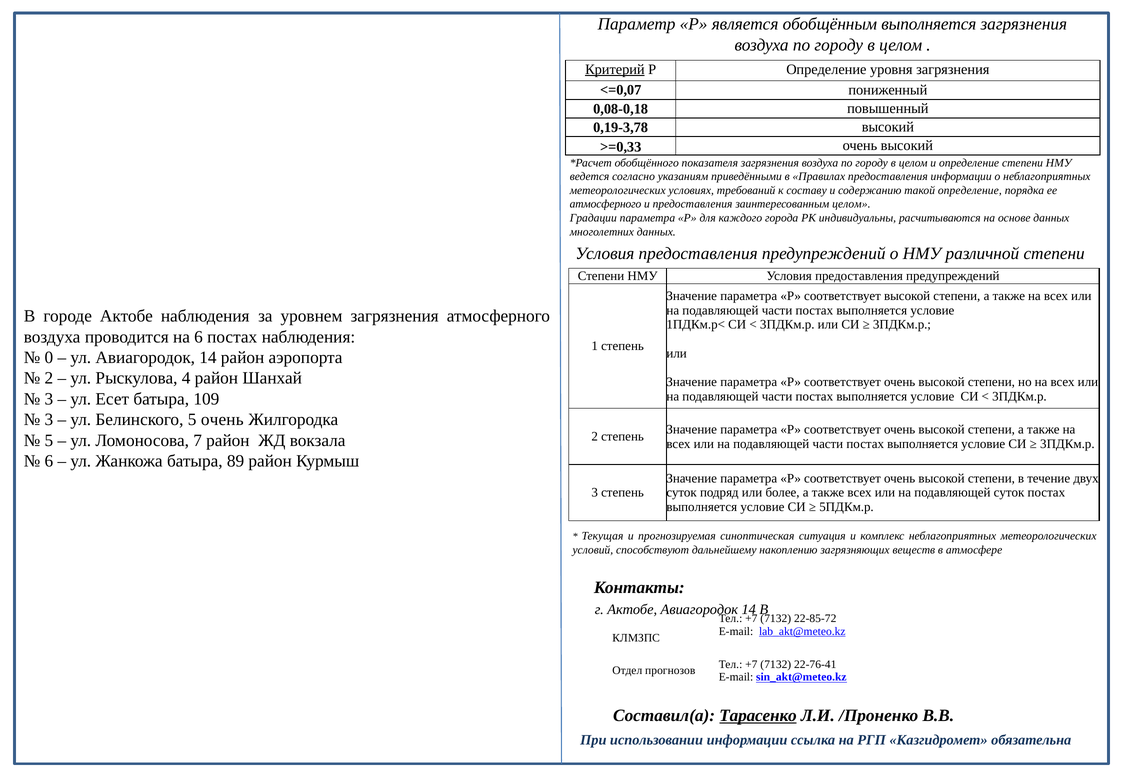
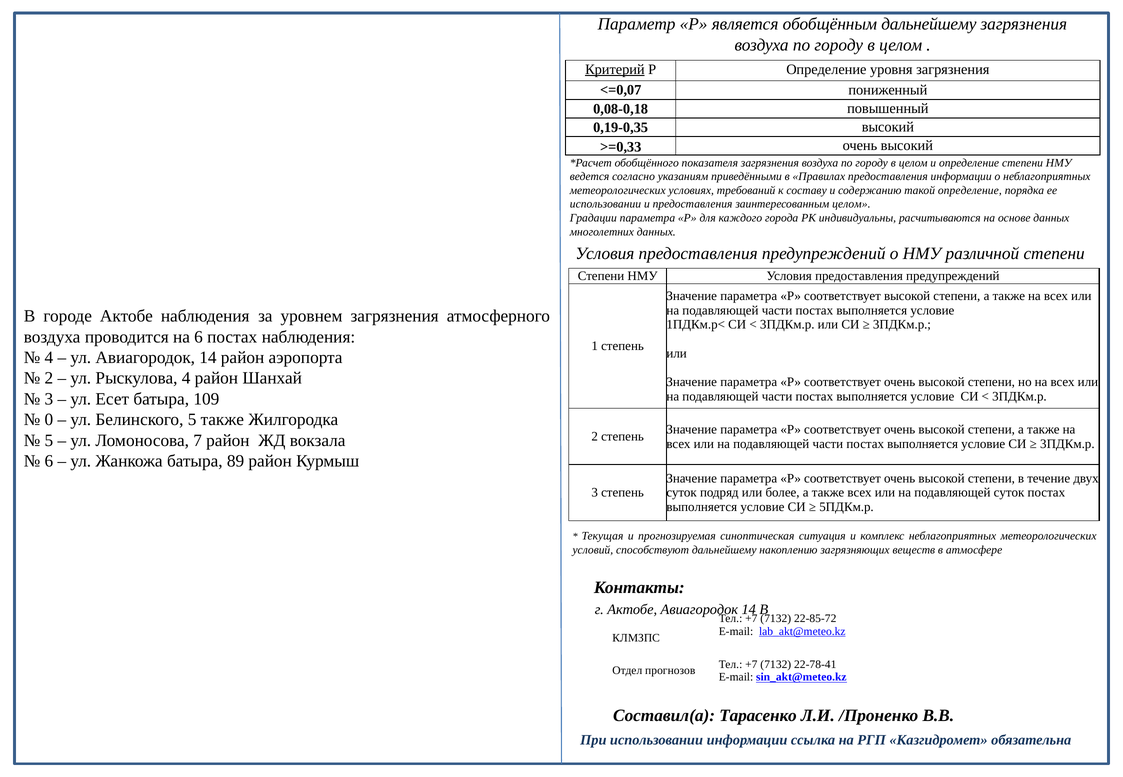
обобщённым выполняется: выполняется -> дальнейшему
0,19-3,78: 0,19-3,78 -> 0,19-0,35
атмосферного at (606, 204): атмосферного -> использовании
0 at (49, 358): 0 -> 4
3 at (49, 420): 3 -> 0
5 очень: очень -> также
22-76-41: 22-76-41 -> 22-78-41
Тарасенко underline: present -> none
